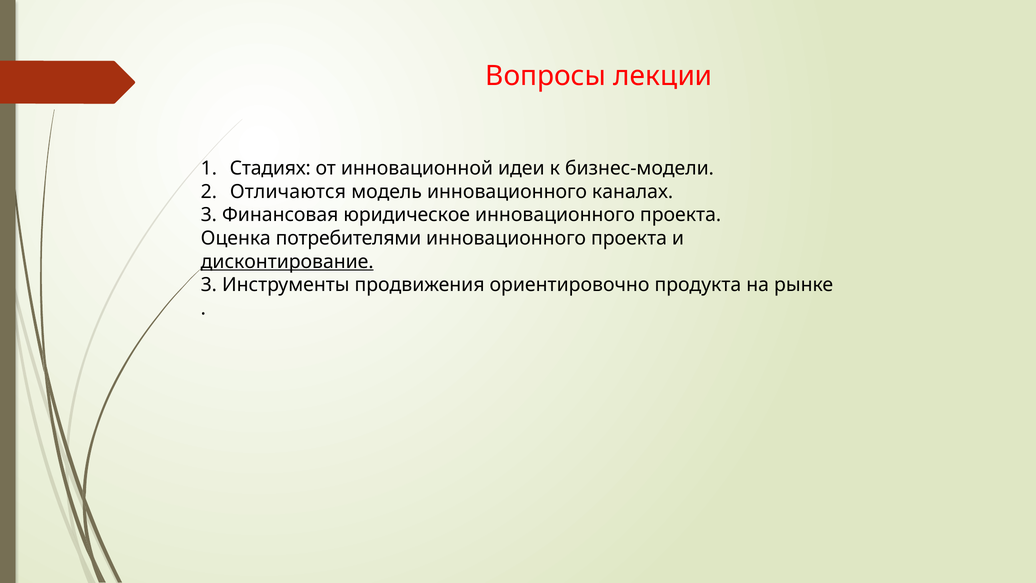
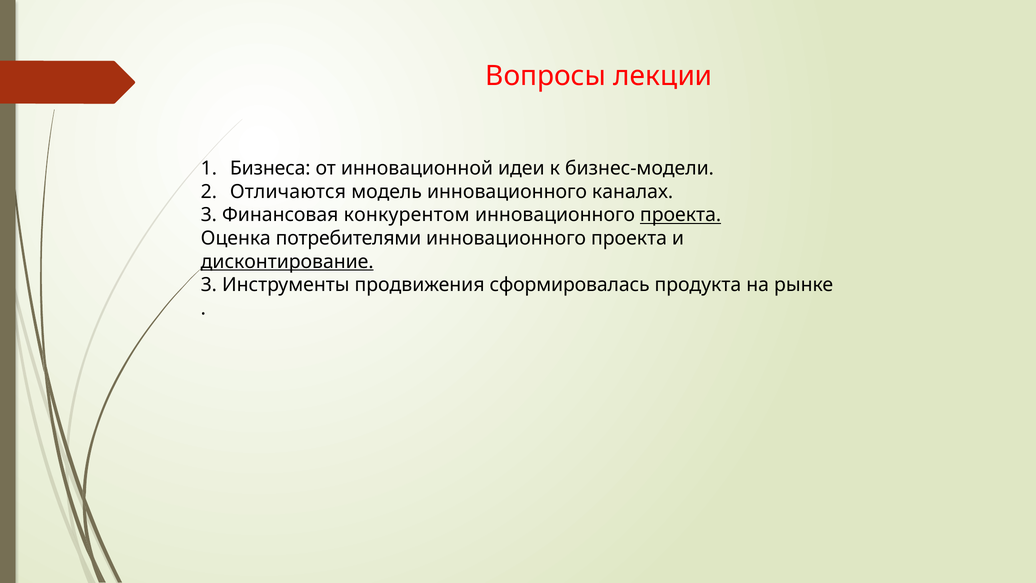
Стадиях: Стадиях -> Бизнеса
юридическое: юридическое -> конкурентом
проекта at (681, 215) underline: none -> present
ориентировочно: ориентировочно -> сформировалась
